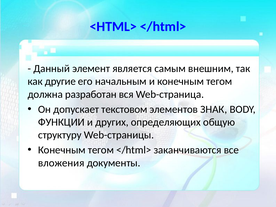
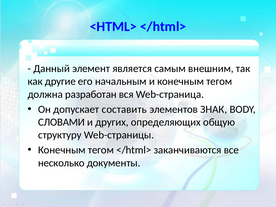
текстовом: текстовом -> составить
ФУНКЦИИ: ФУНКЦИИ -> СЛОВАМИ
вложения: вложения -> несколько
